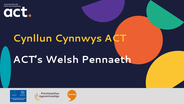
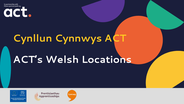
Pennaeth: Pennaeth -> Locations
